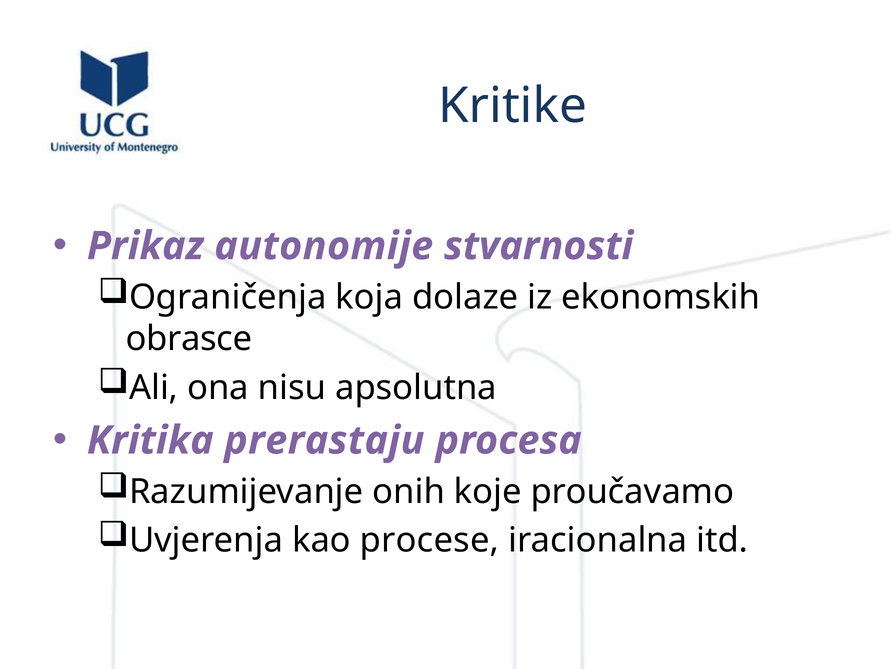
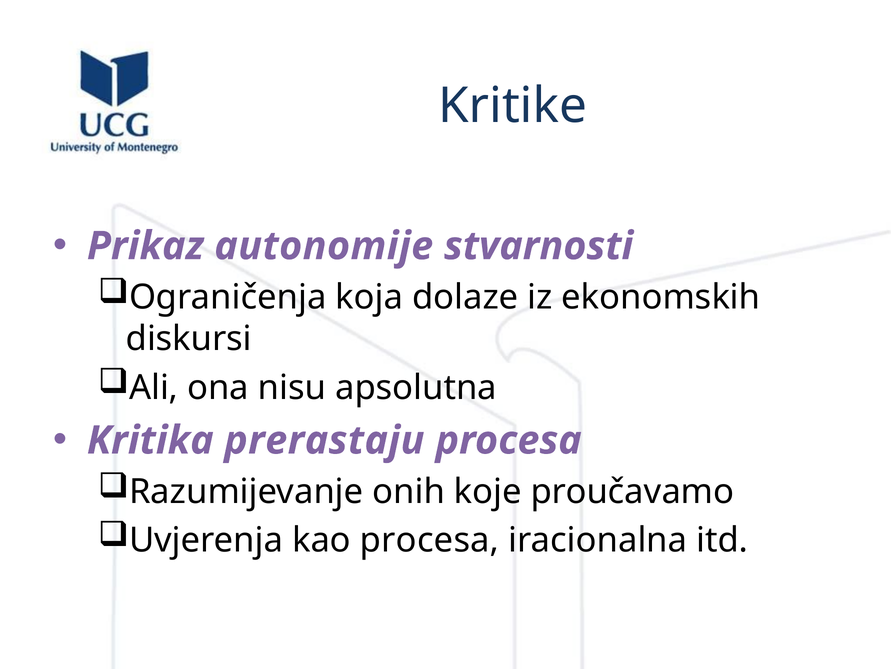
obrasce: obrasce -> diskursi
kao procese: procese -> procesa
